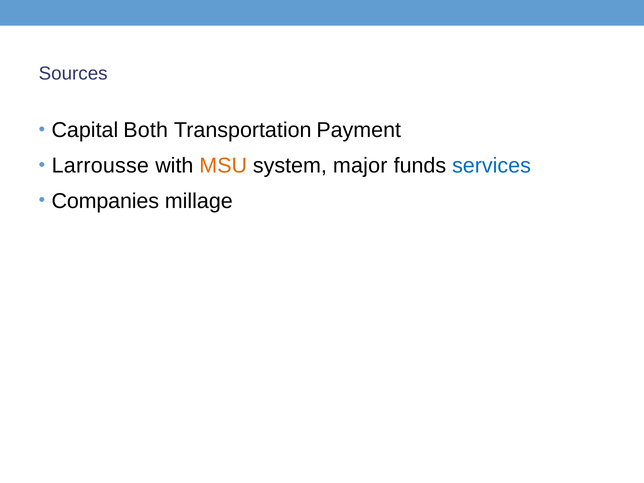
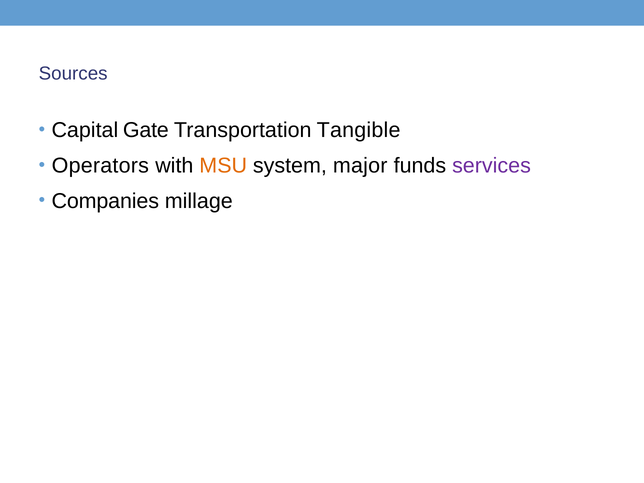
Both: Both -> Gate
Payment: Payment -> Tangible
Larrousse: Larrousse -> Operators
services colour: blue -> purple
